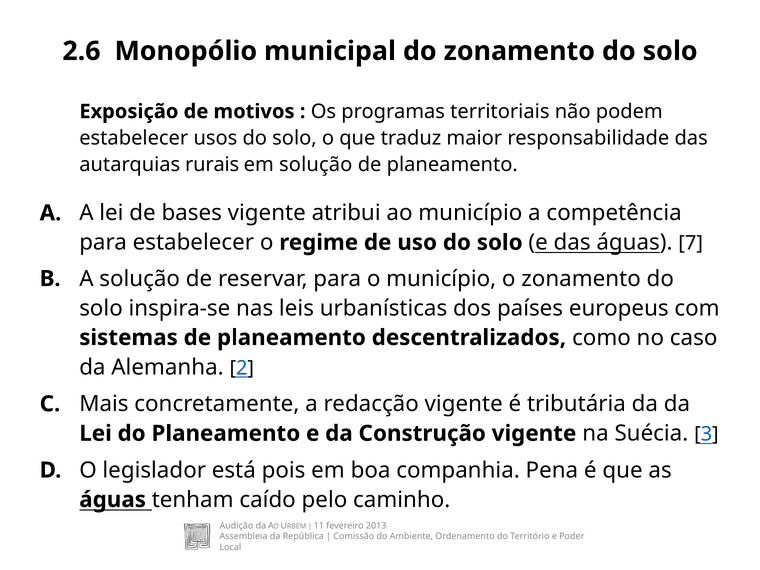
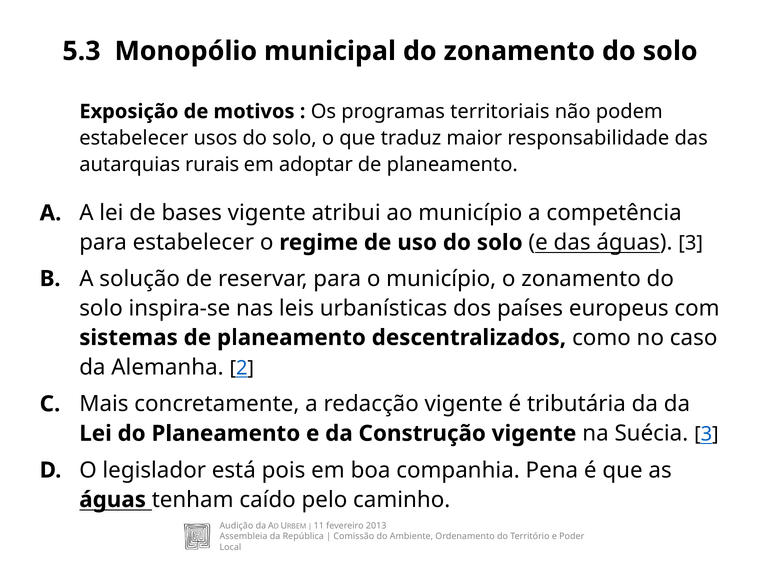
2.6: 2.6 -> 5.3
em solução: solução -> adoptar
águas 7: 7 -> 3
